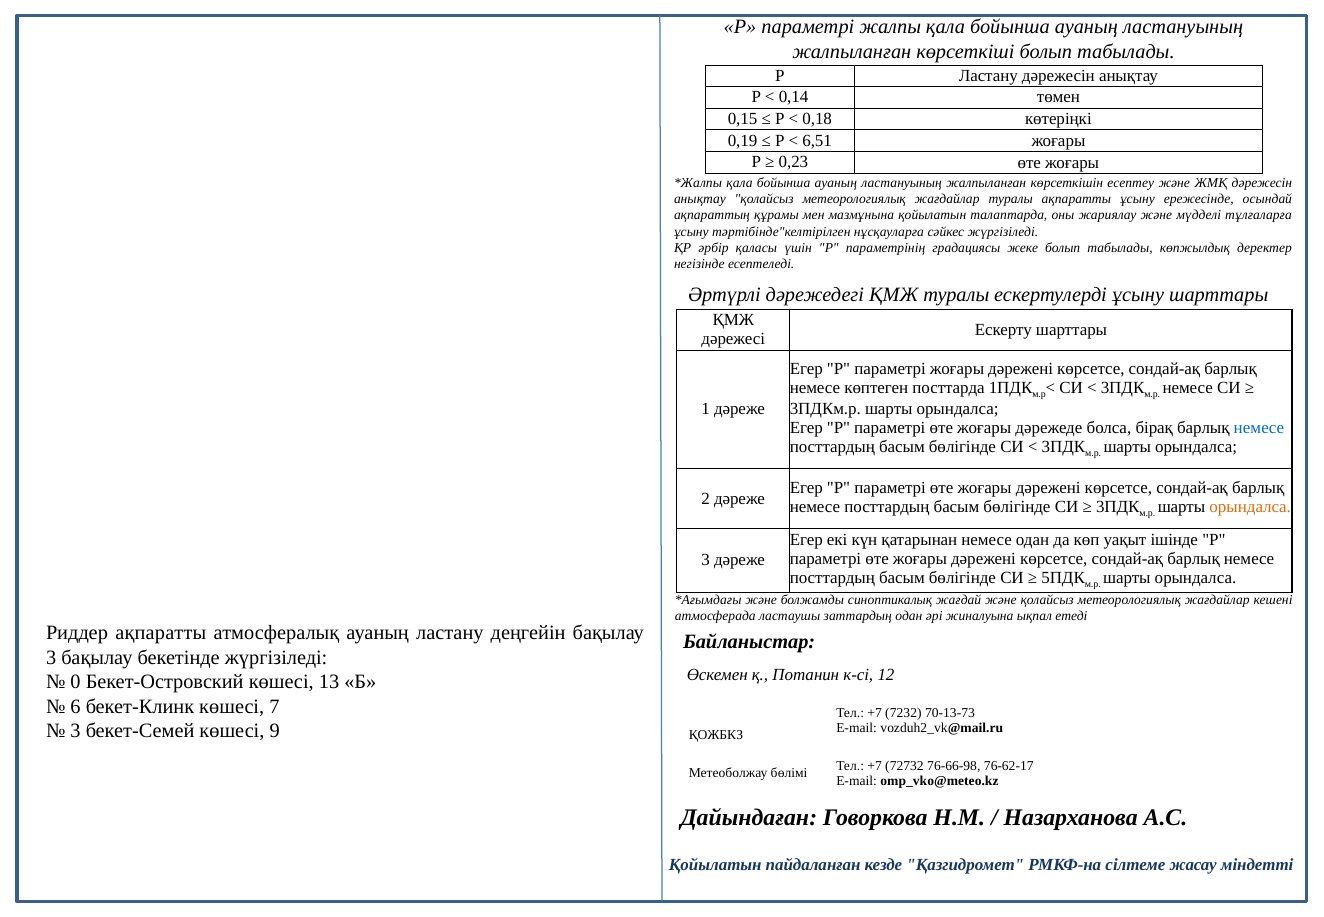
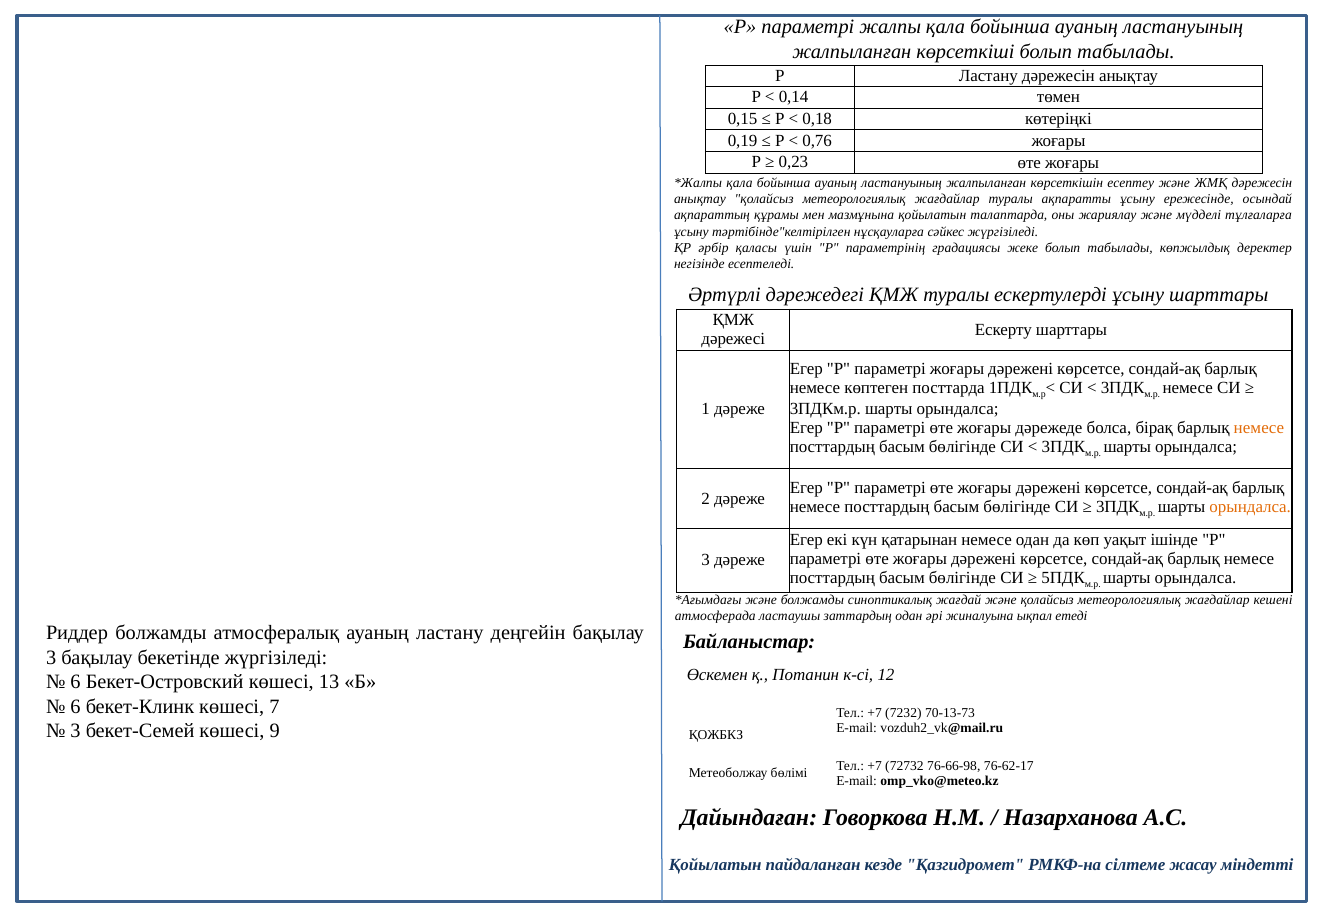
6,51: 6,51 -> 0,76
немесе at (1259, 428) colour: blue -> orange
Риддер ақпаратты: ақпаратты -> болжамды
0 at (76, 682): 0 -> 6
